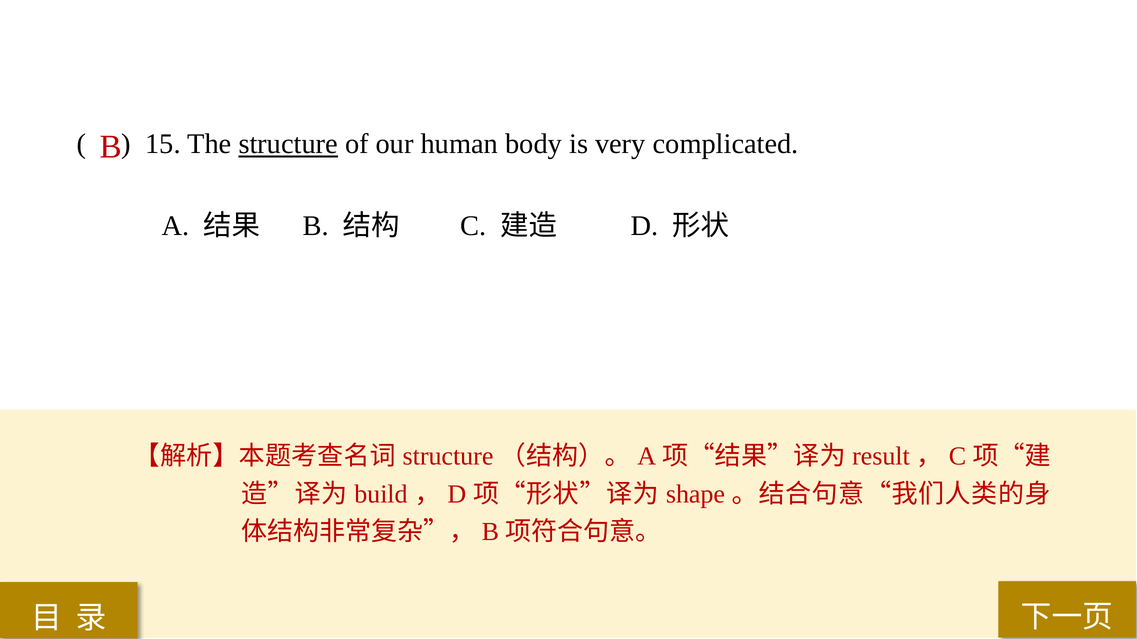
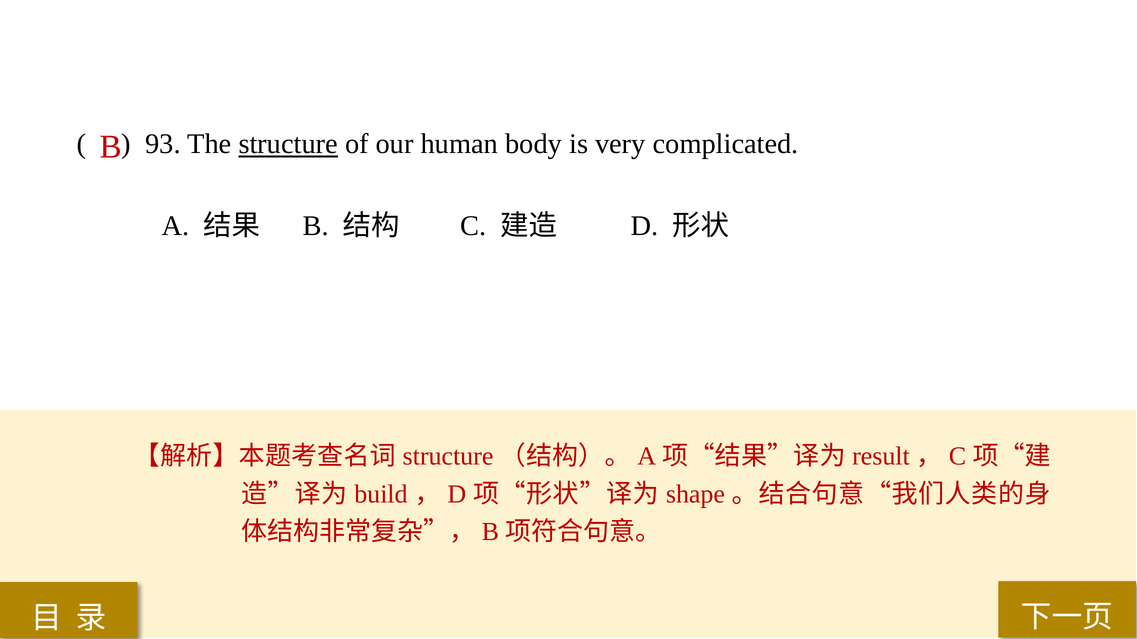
15: 15 -> 93
